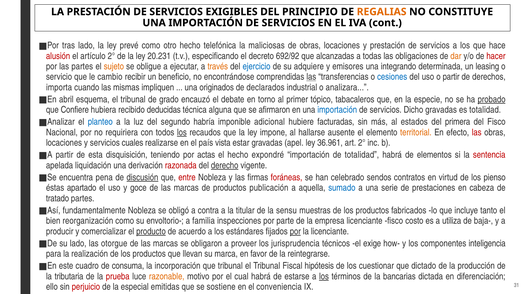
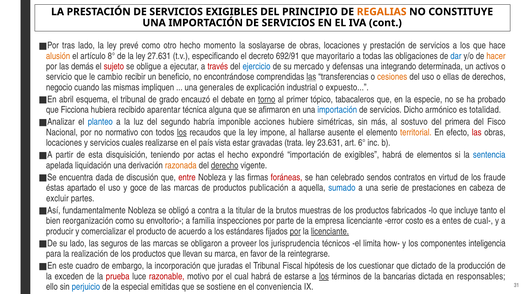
telefónica: telefónica -> momento
maliciosas: maliciosas -> soslayarse
alusión colour: red -> orange
artículo 2°: 2° -> 8°
20.231: 20.231 -> 27.631
692/92: 692/92 -> 692/91
alcanzadas: alcanzadas -> mayoritario
dar colour: orange -> blue
hacer colour: red -> orange
las partes: partes -> demás
sujeto colour: orange -> red
través colour: orange -> red
adquiere: adquiere -> mercado
emisores: emisores -> defensas
leasing: leasing -> activos
cesiones colour: blue -> orange
o partir: partir -> ellas
importa: importa -> negocio
originados: originados -> generales
declarados: declarados -> explicación
analizara: analizara -> expuesto
torno underline: none -> present
probado underline: present -> none
Confiere: Confiere -> Ficciona
deducidas: deducidas -> aparentar
Dicho gravadas: gravadas -> armónico
adicional: adicional -> acciones
facturadas: facturadas -> simétricas
estados: estados -> sostuvo
requiriera: requiriera -> normativo
apel: apel -> trata
36.961: 36.961 -> 23.631
art 2°: 2° -> 6°
de totalidad: totalidad -> exigibles
sentencia colour: red -> blue
razonada colour: red -> orange
pena: pena -> dada
discusión underline: present -> none
pienso: pienso -> fraude
tratado: tratado -> excluir
sensu: sensu -> brutos
licenciante fisco: fisco -> error
utiliza: utiliza -> entes
baja-: baja- -> cual-
producto underline: present -> none
licenciante at (330, 231) underline: none -> present
otorgue: otorgue -> seguros
exige: exige -> limita
consuma: consuma -> embargo
que tribunal: tribunal -> juradas
tributaria: tributaria -> exceden
razonable colour: orange -> red
diferenciación: diferenciación -> responsables
perjuicio colour: red -> blue
